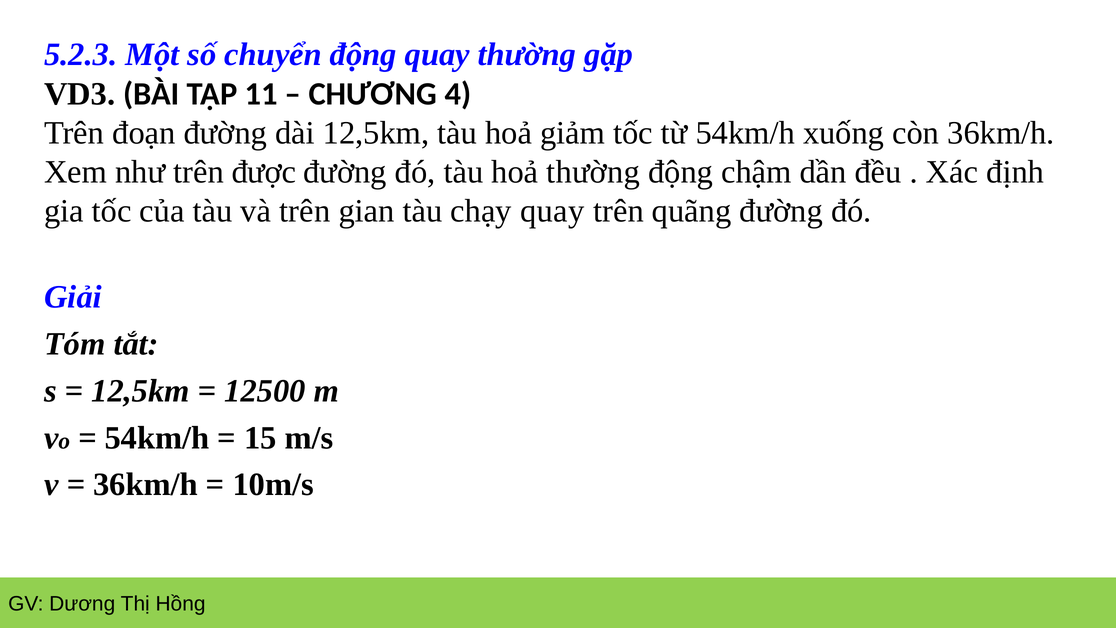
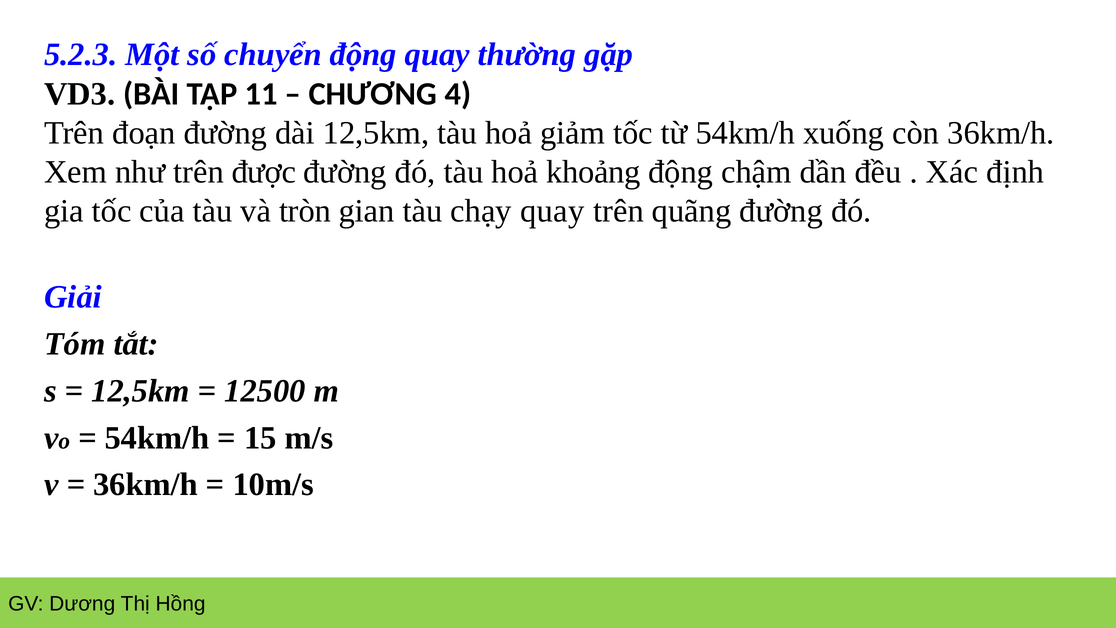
hoả thường: thường -> khoảng
và trên: trên -> tròn
